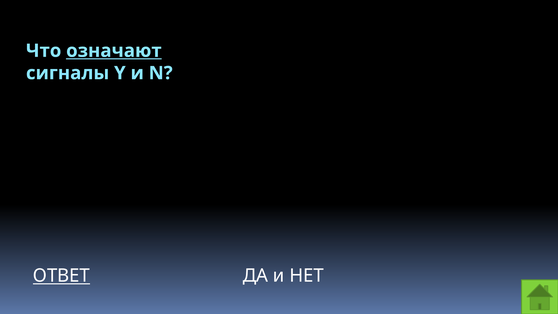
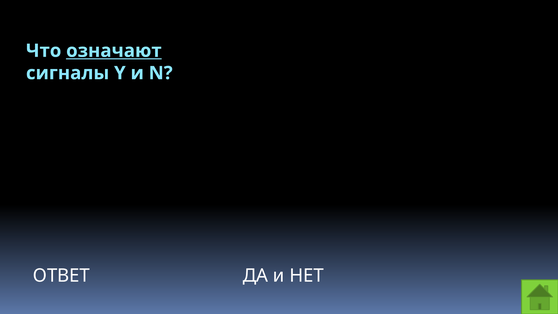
ОТВЕТ underline: present -> none
